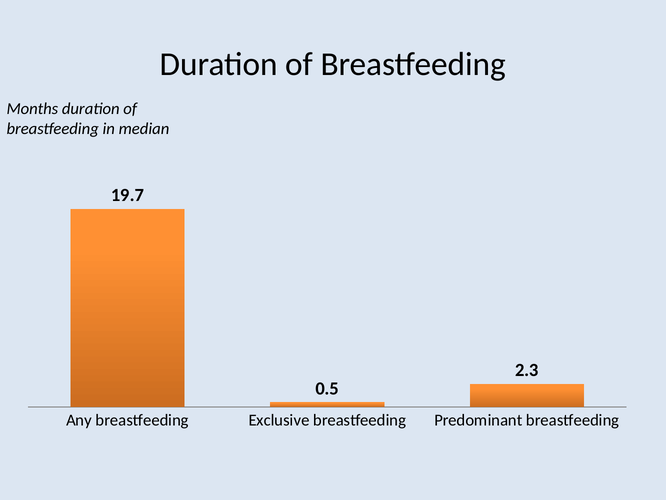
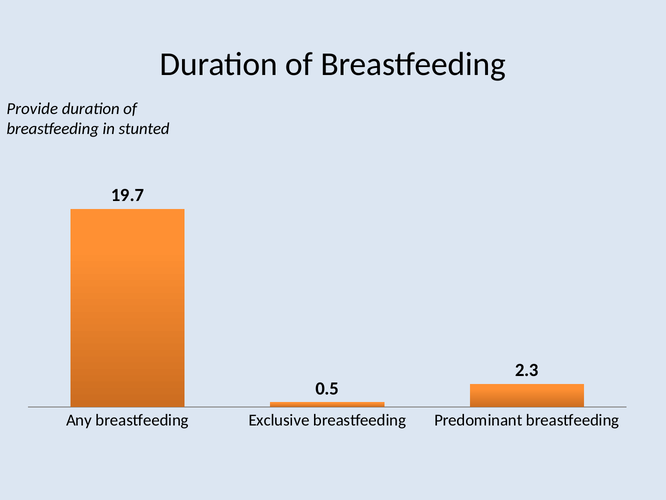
Months: Months -> Provide
median: median -> stunted
